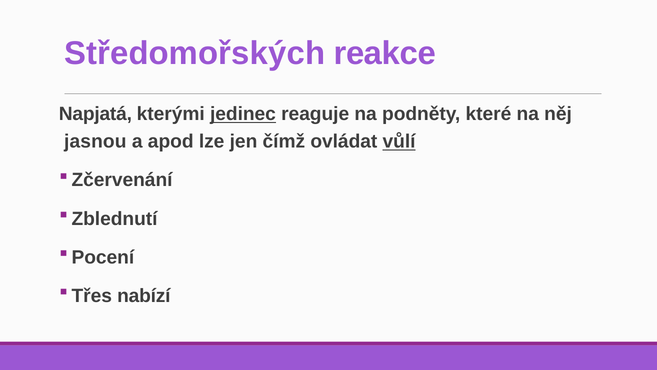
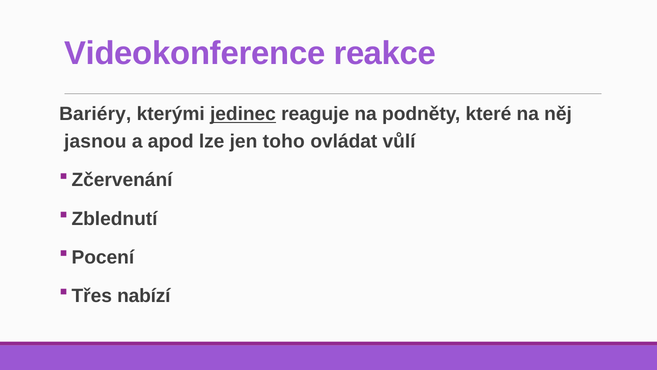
Středomořských: Středomořských -> Videokonference
Napjatá: Napjatá -> Bariéry
čímž: čímž -> toho
vůlí underline: present -> none
